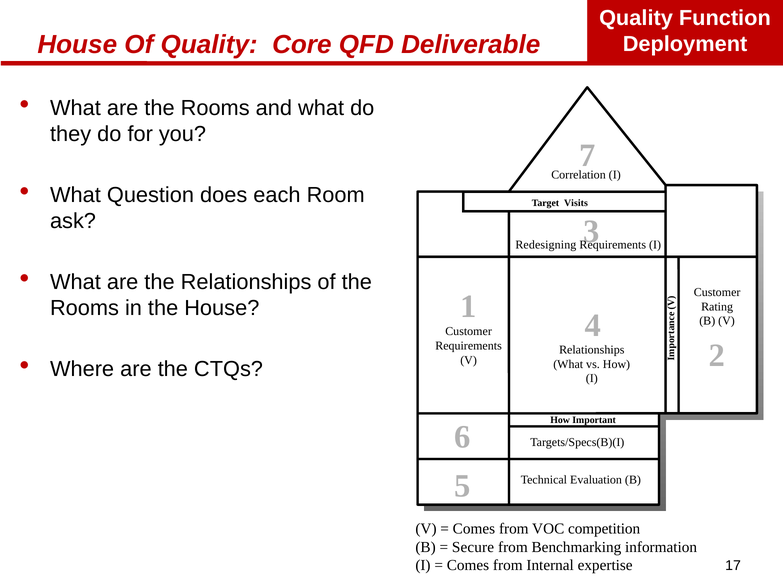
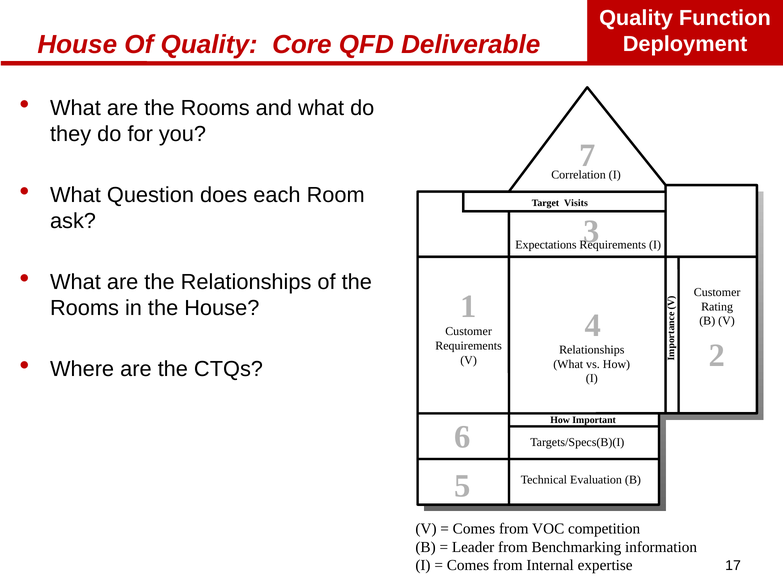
Redesigning: Redesigning -> Expectations
Secure: Secure -> Leader
